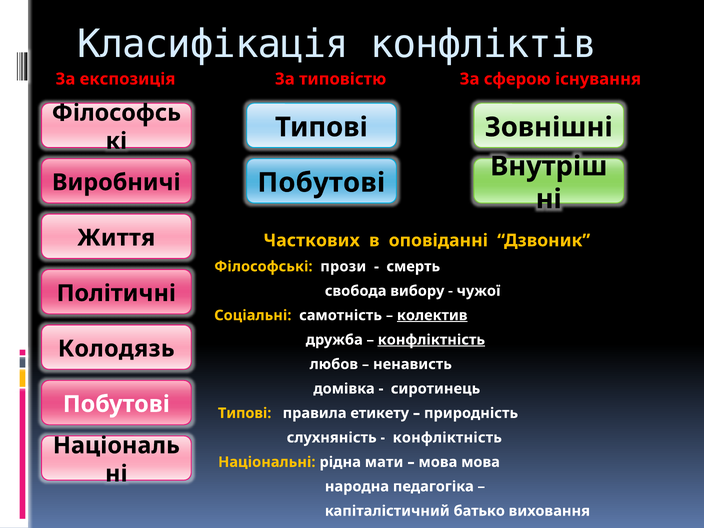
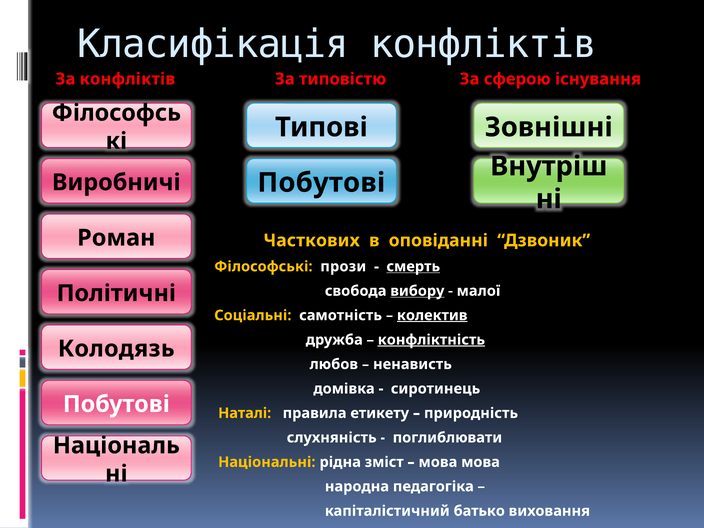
За експозиція: експозиція -> конфліктів
Життя: Життя -> Роман
смерть underline: none -> present
вибору underline: none -> present
чужої: чужої -> малої
Типові at (245, 413): Типові -> Наталі
конфліктність at (447, 438): конфліктність -> поглиблювати
мати: мати -> зміст
